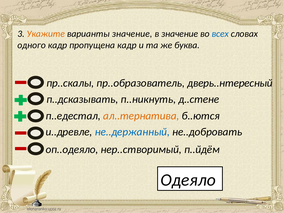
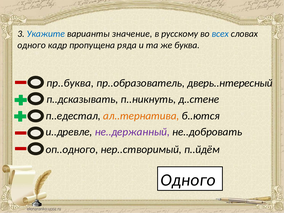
Укажите colour: orange -> blue
в значение: значение -> русскому
пропущена кадр: кадр -> ряда
пр..скалы: пр..скалы -> пр..буква
не..держанный colour: blue -> purple
оп..одеяло: оп..одеяло -> оп..одного
Одеяло at (188, 180): Одеяло -> Одного
